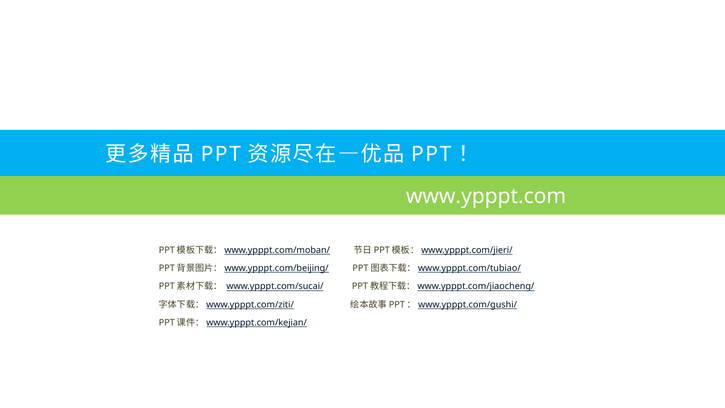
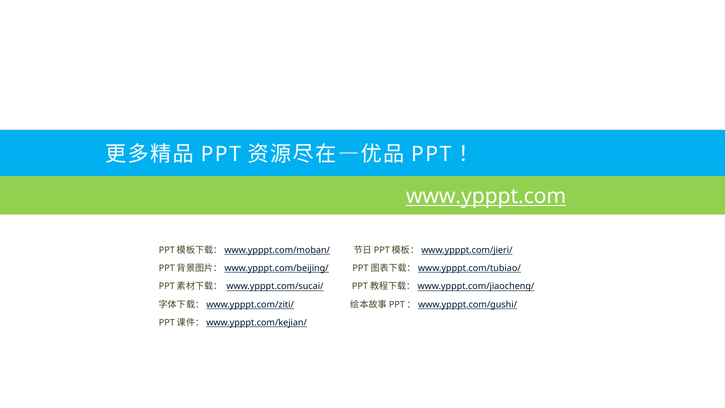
www.ypppt.com underline: none -> present
